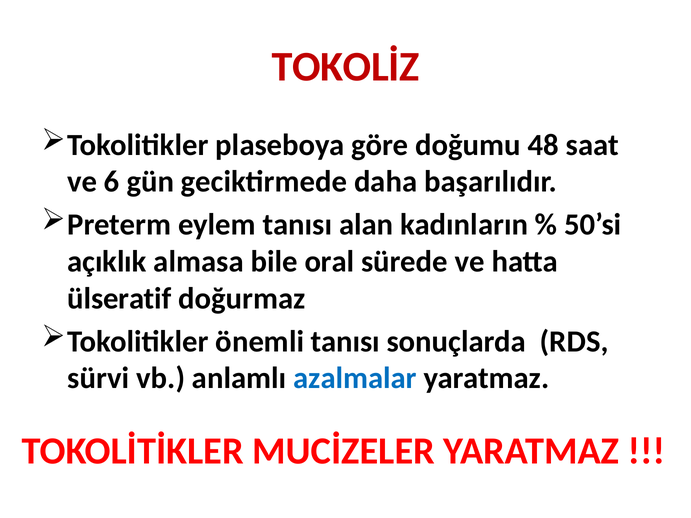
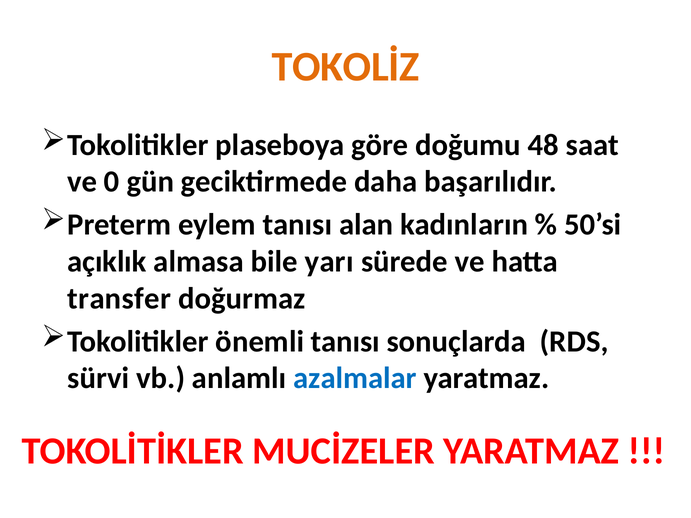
TOKOLİZ colour: red -> orange
6: 6 -> 0
oral: oral -> yarı
ülseratif: ülseratif -> transfer
